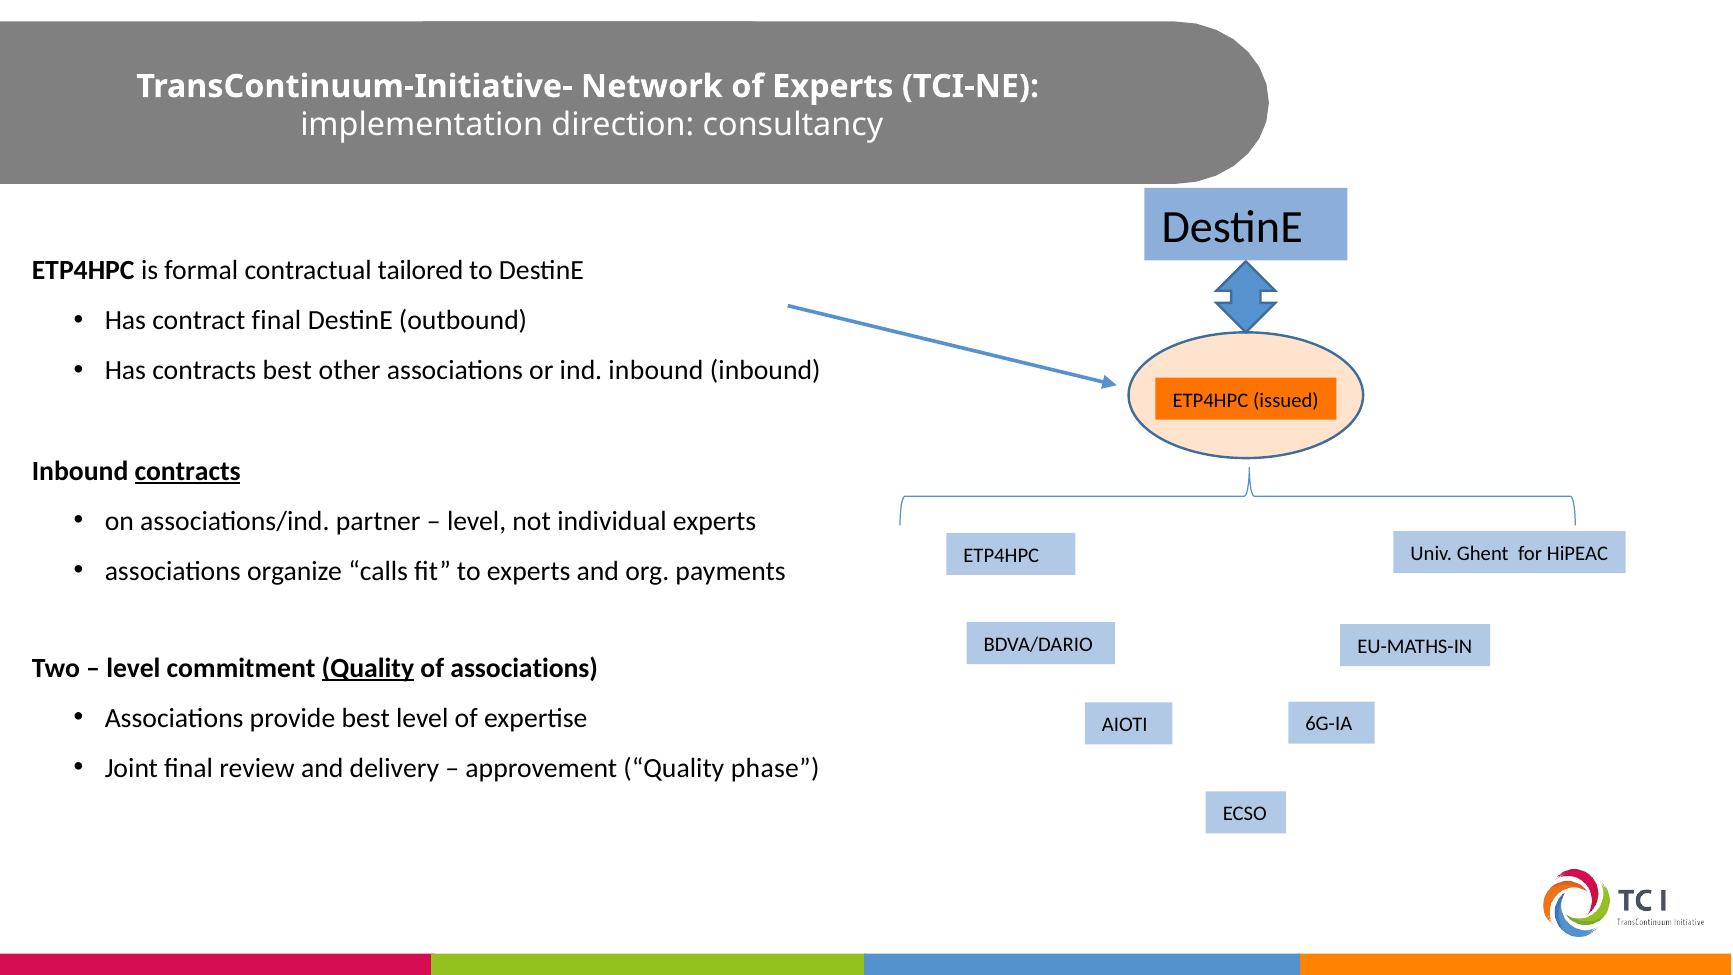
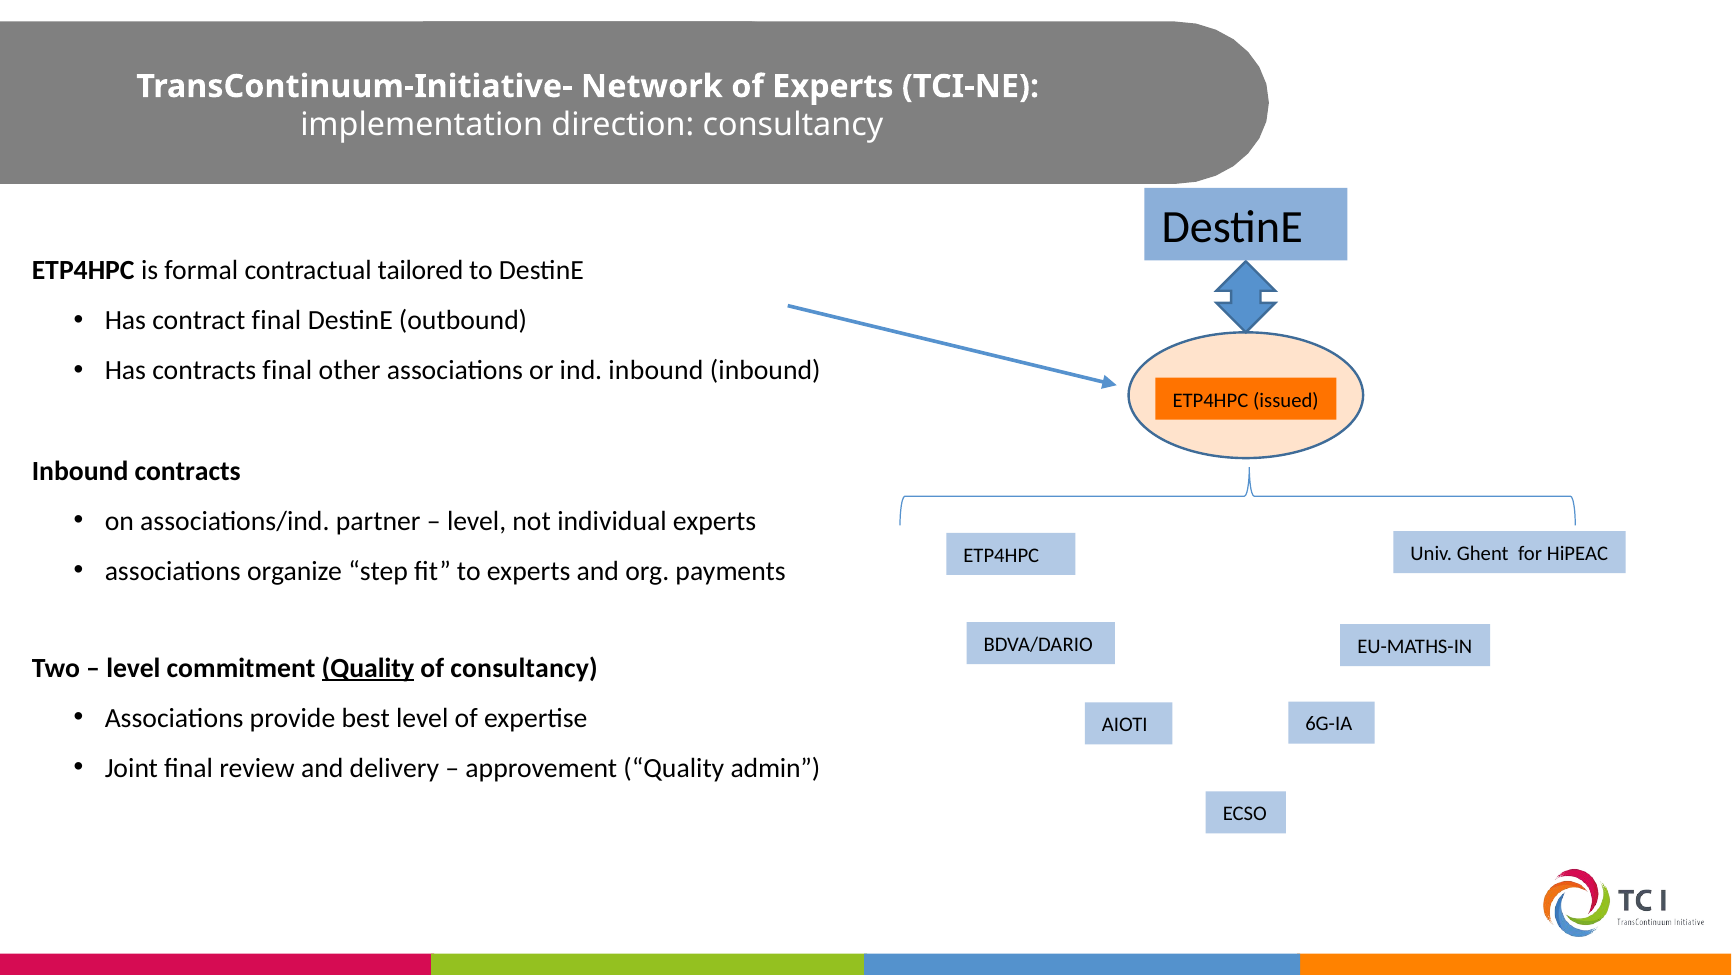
contracts best: best -> final
contracts at (188, 471) underline: present -> none
calls: calls -> step
of associations: associations -> consultancy
phase: phase -> admin
